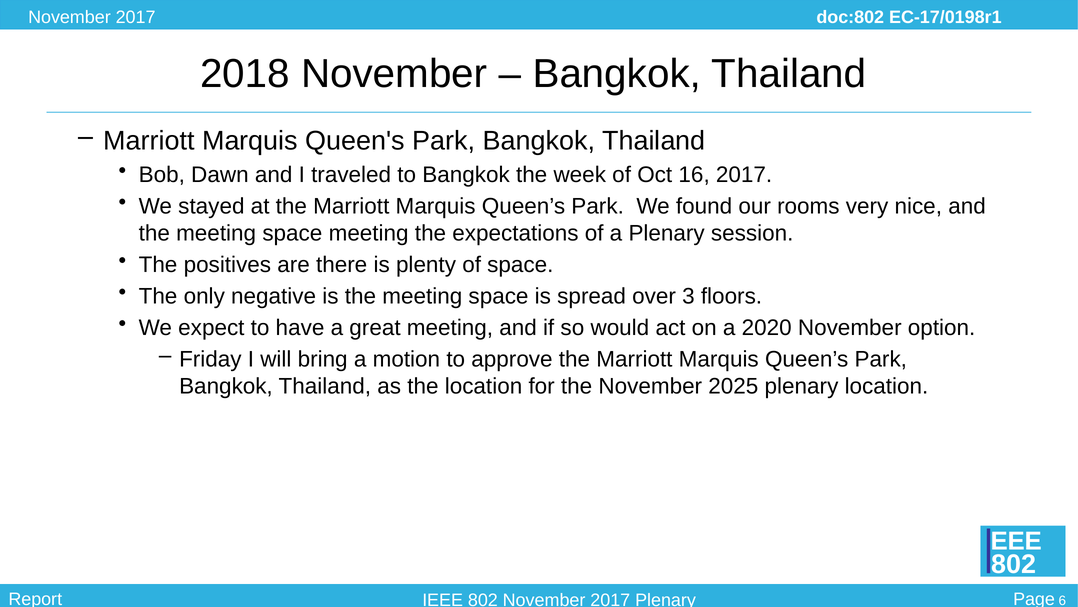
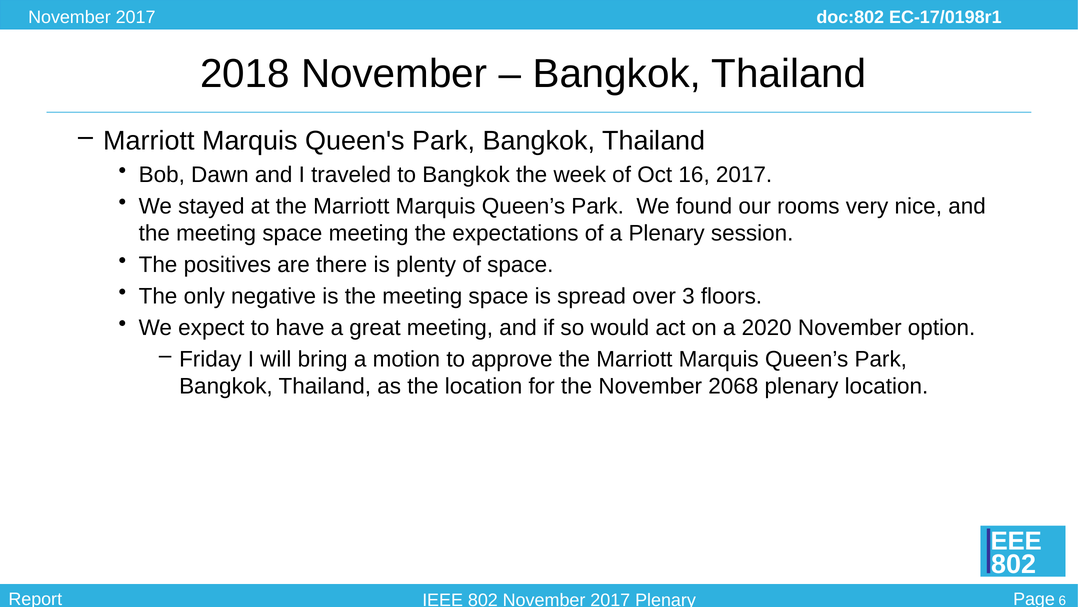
2025: 2025 -> 2068
